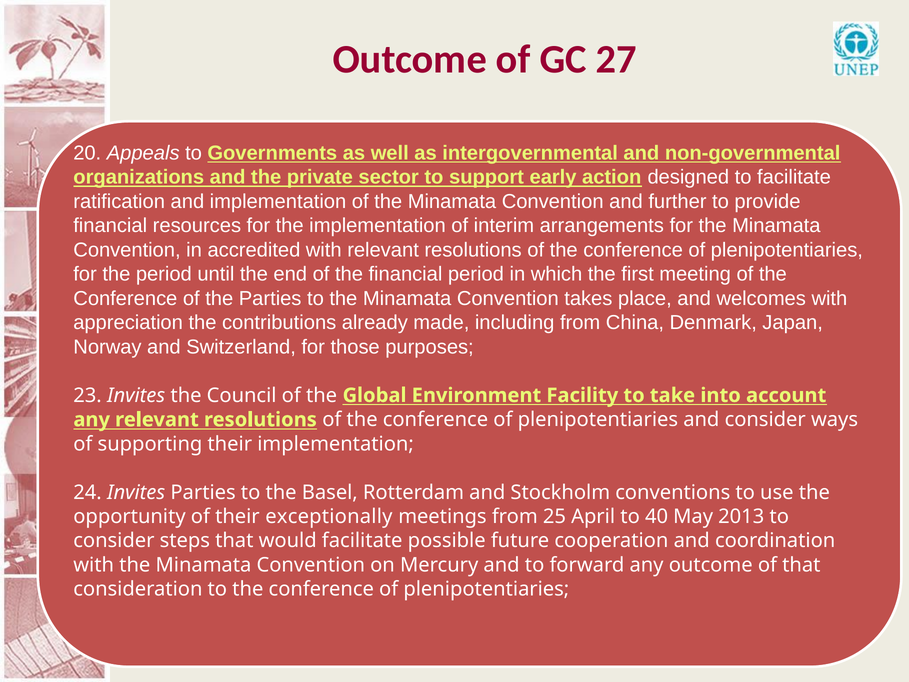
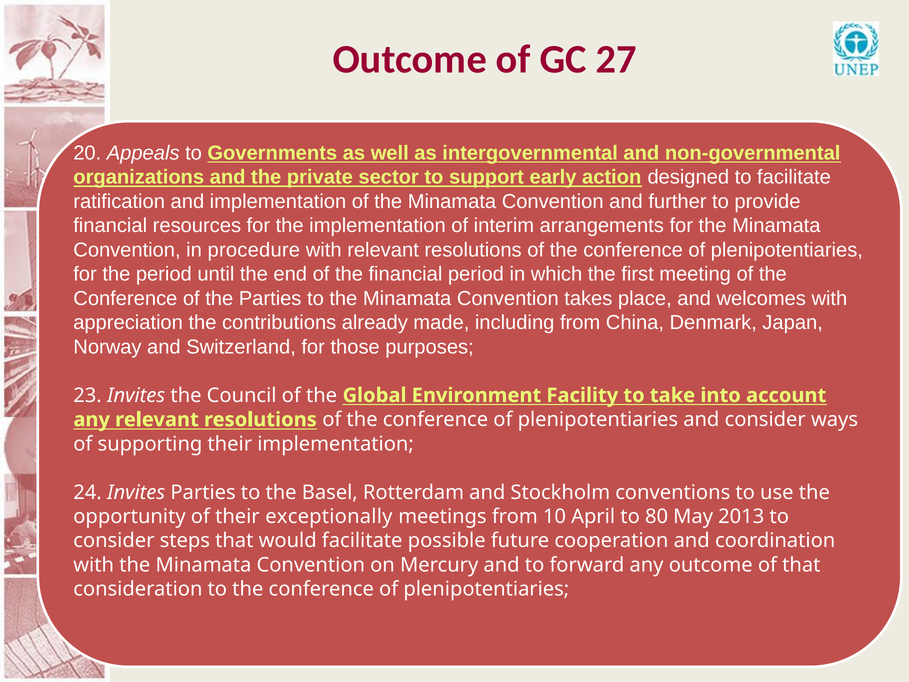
accredited: accredited -> procedure
25: 25 -> 10
40: 40 -> 80
